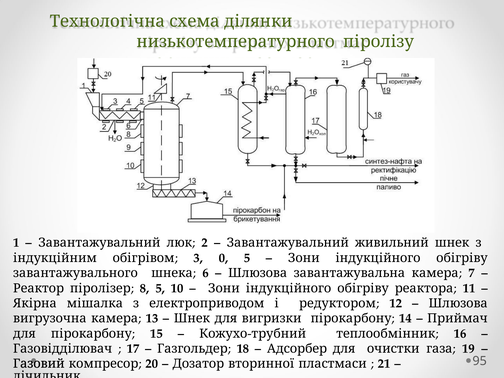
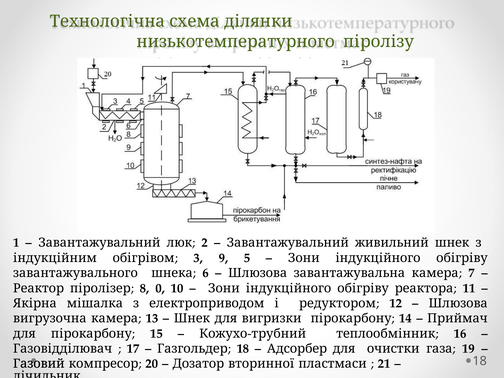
0: 0 -> 9
8 5: 5 -> 0
95 at (480, 361): 95 -> 18
